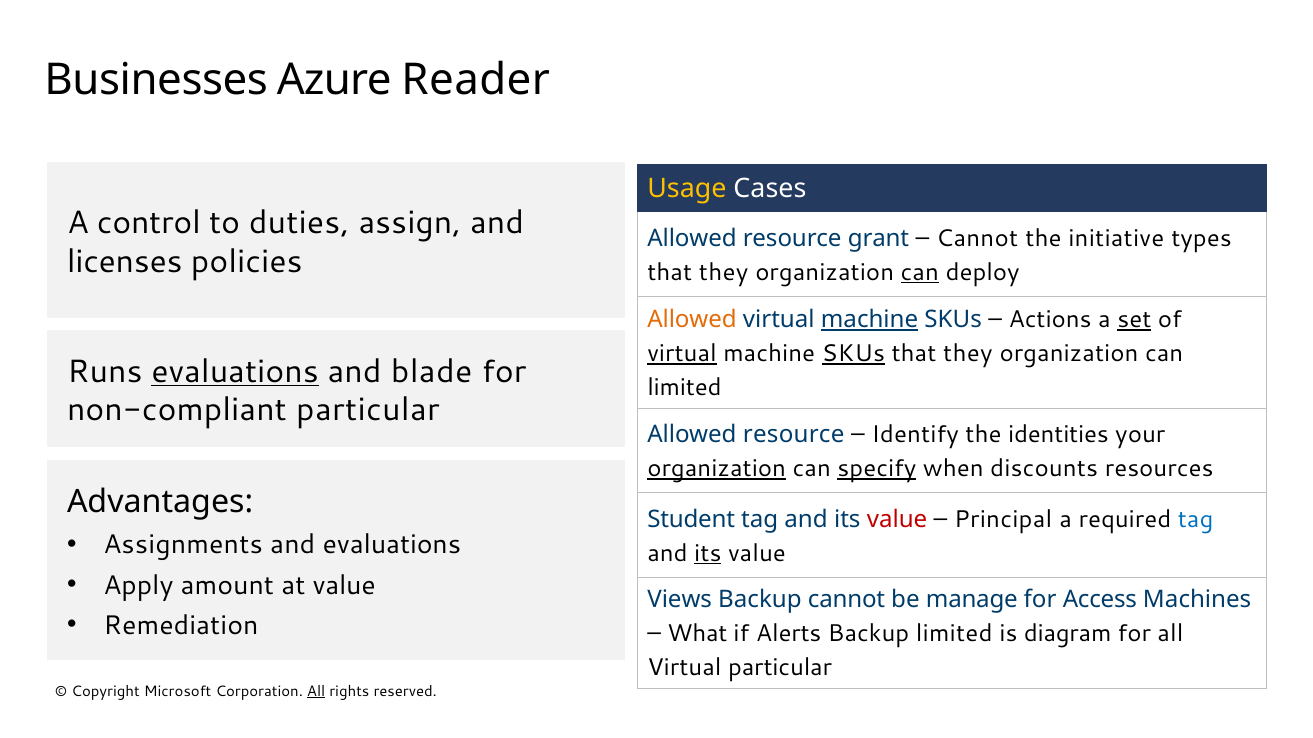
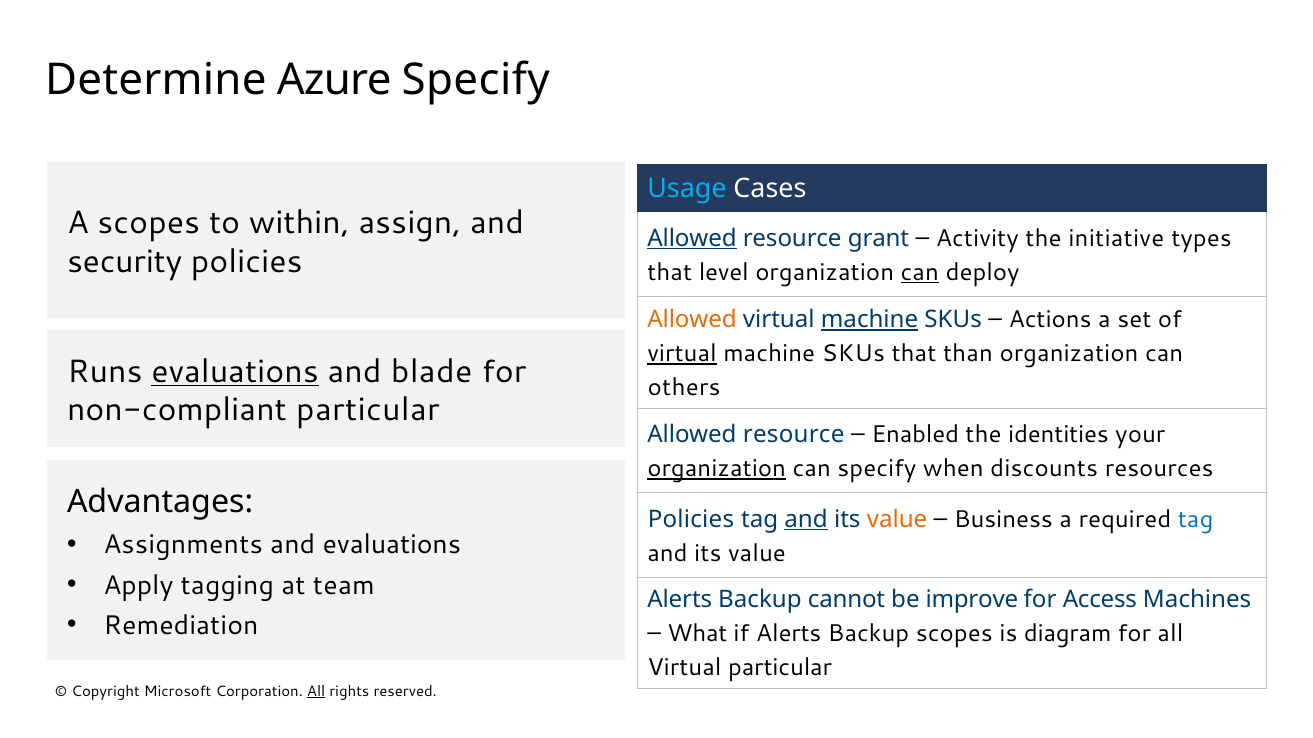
Businesses: Businesses -> Determine
Azure Reader: Reader -> Specify
Usage colour: yellow -> light blue
A control: control -> scopes
duties: duties -> within
Allowed at (692, 238) underline: none -> present
Cannot at (977, 238): Cannot -> Activity
licenses: licenses -> security
they at (724, 272): they -> level
set underline: present -> none
SKUs at (853, 354) underline: present -> none
they at (968, 354): they -> than
limited at (684, 388): limited -> others
Identify: Identify -> Enabled
specify at (877, 469) underline: present -> none
Student at (691, 520): Student -> Policies
and at (806, 520) underline: none -> present
value at (897, 520) colour: red -> orange
Principal: Principal -> Business
its at (708, 554) underline: present -> none
amount: amount -> tagging
at value: value -> team
Views at (680, 600): Views -> Alerts
manage: manage -> improve
Backup limited: limited -> scopes
